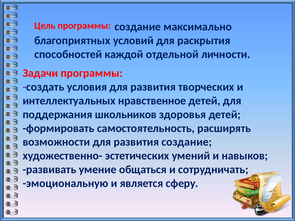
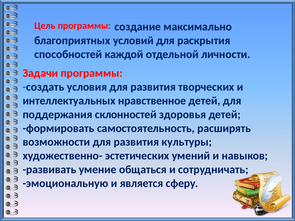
школьников: школьников -> склонностей
развития создание: создание -> культуры
